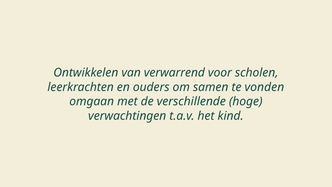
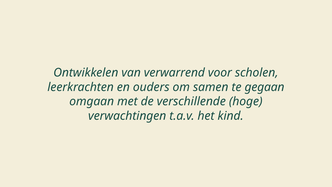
vonden: vonden -> gegaan
